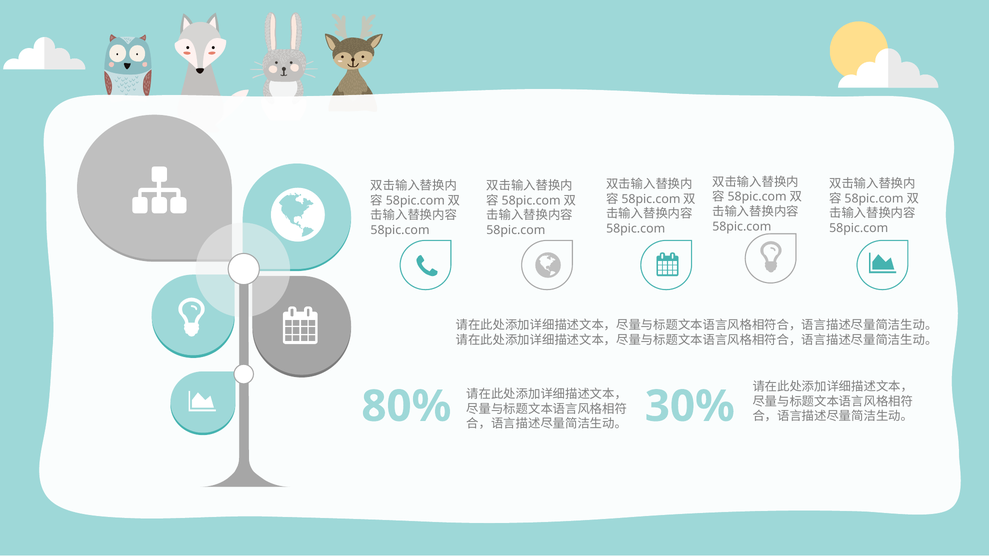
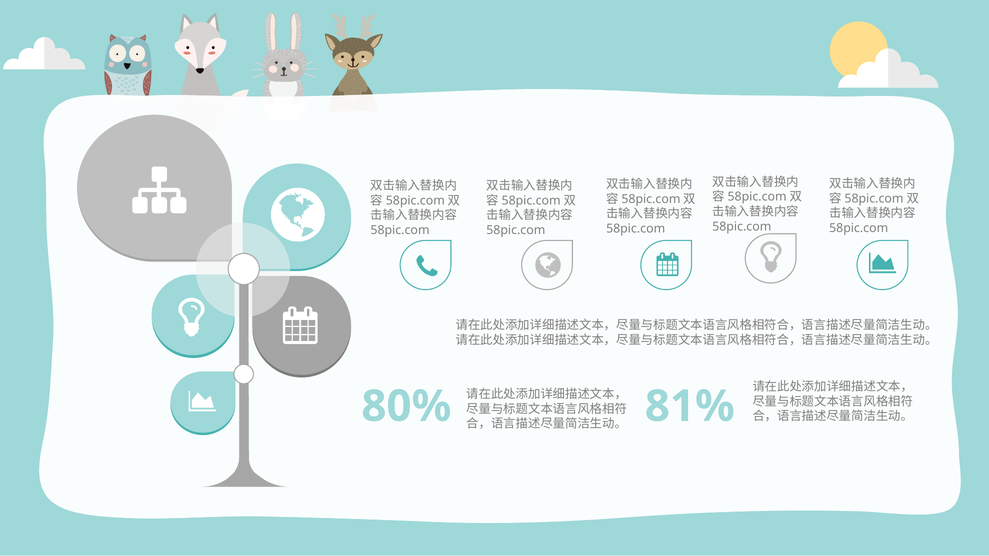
30%: 30% -> 81%
